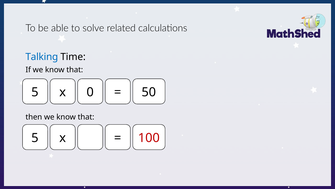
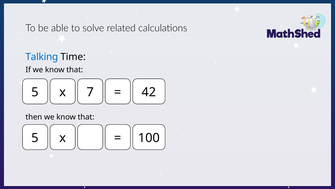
0: 0 -> 7
50: 50 -> 42
100 colour: red -> black
